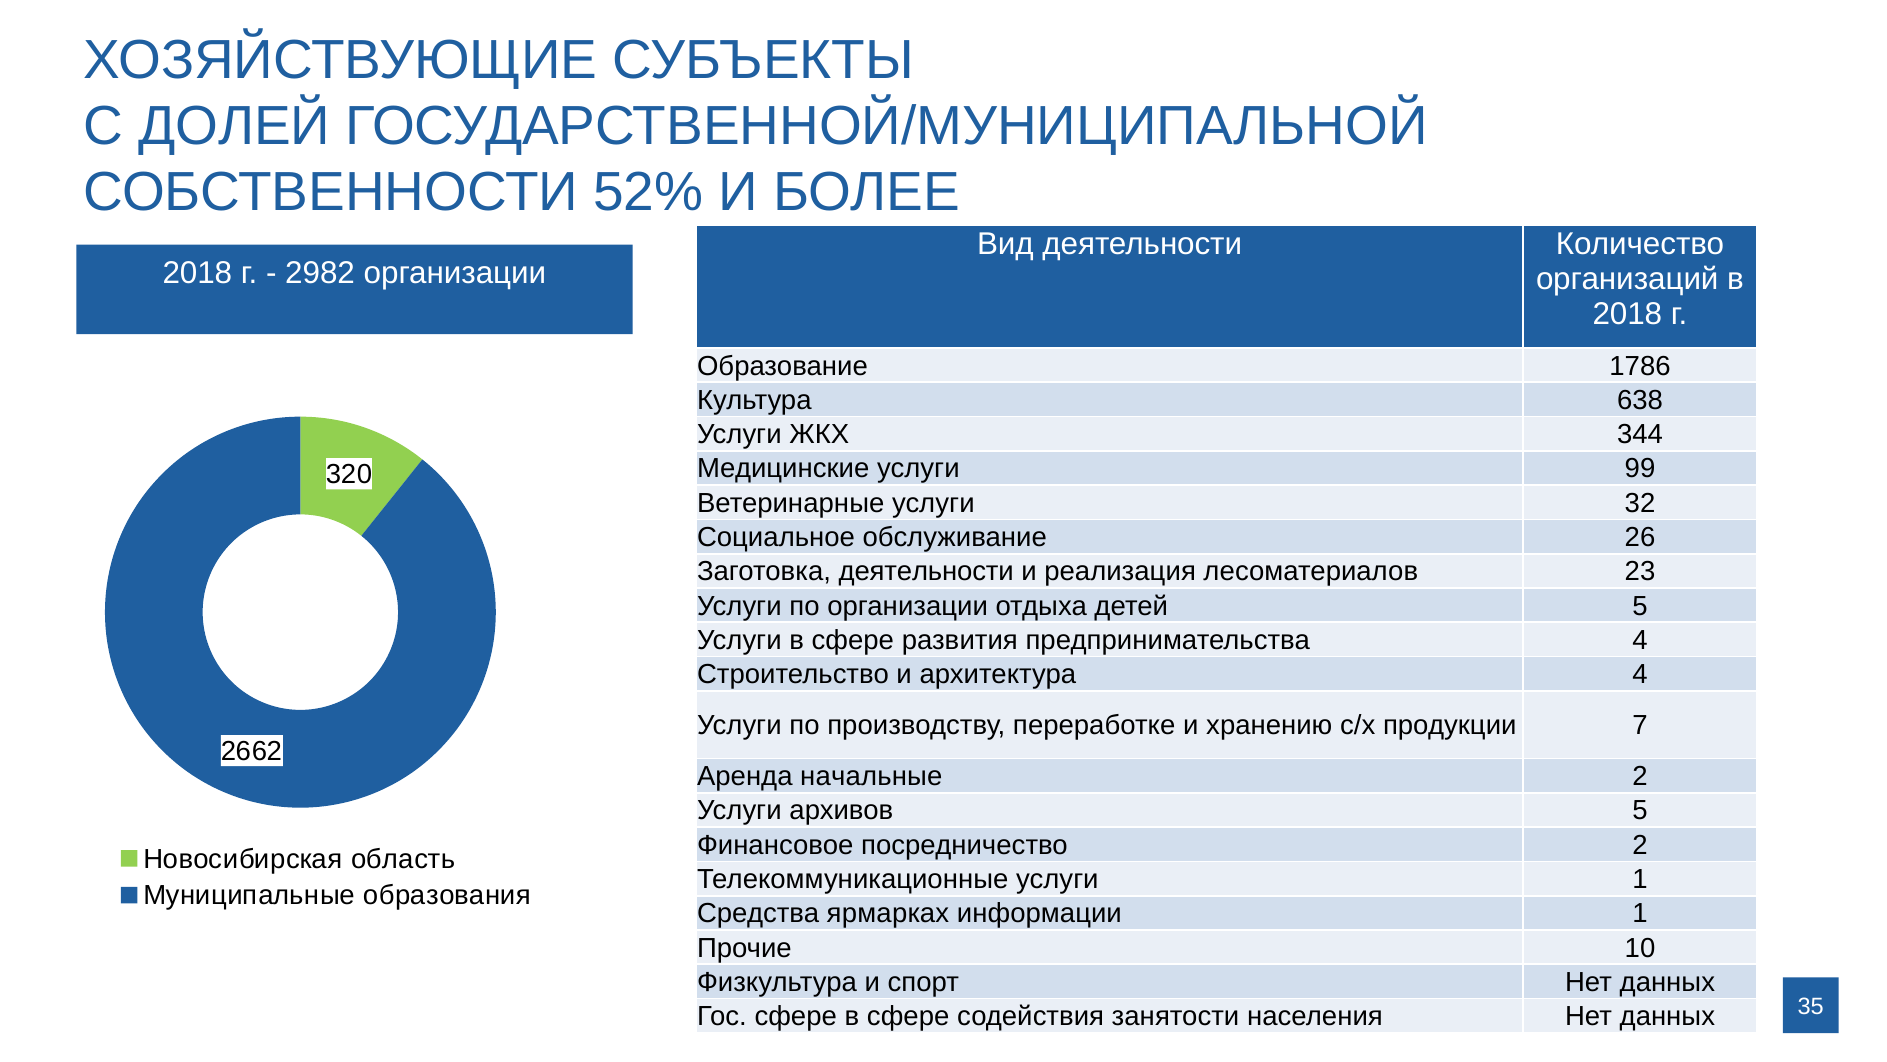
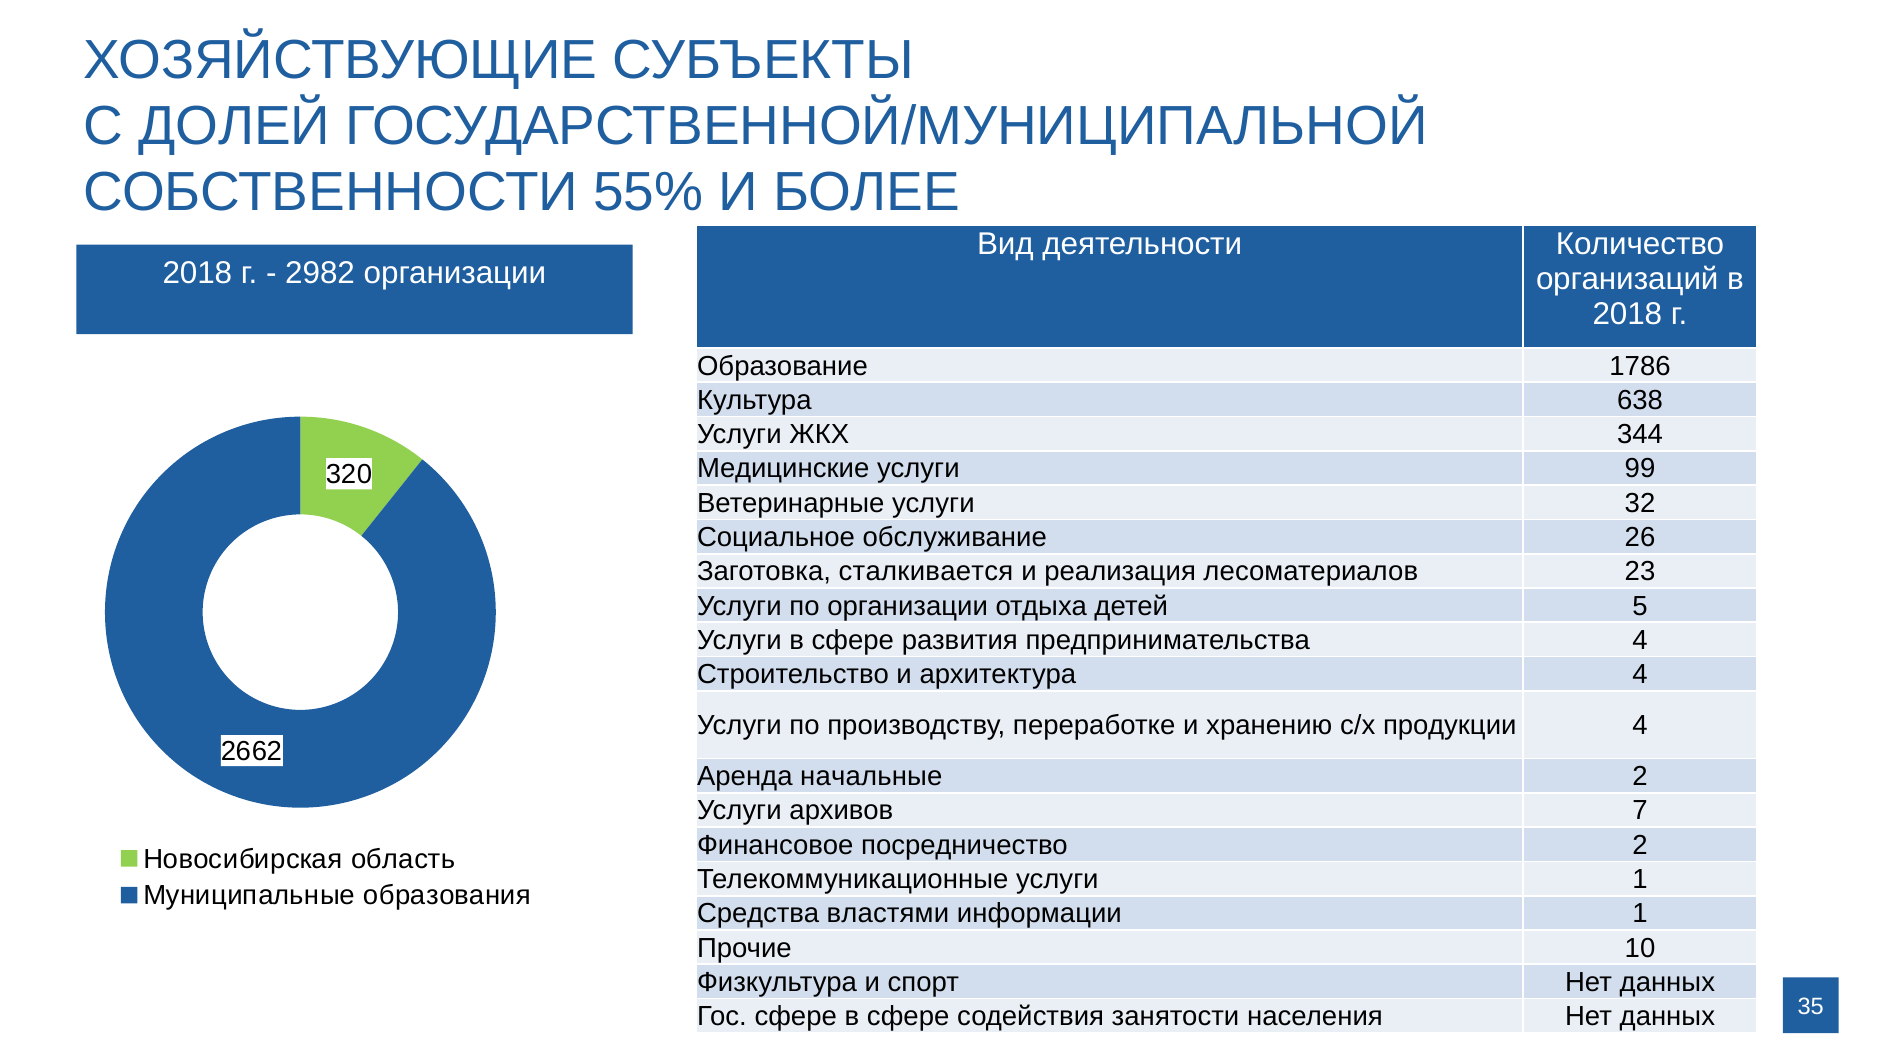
52%: 52% -> 55%
Заготовка деятельности: деятельности -> сталкивается
продукции 7: 7 -> 4
архивов 5: 5 -> 7
ярмарках: ярмарках -> властями
